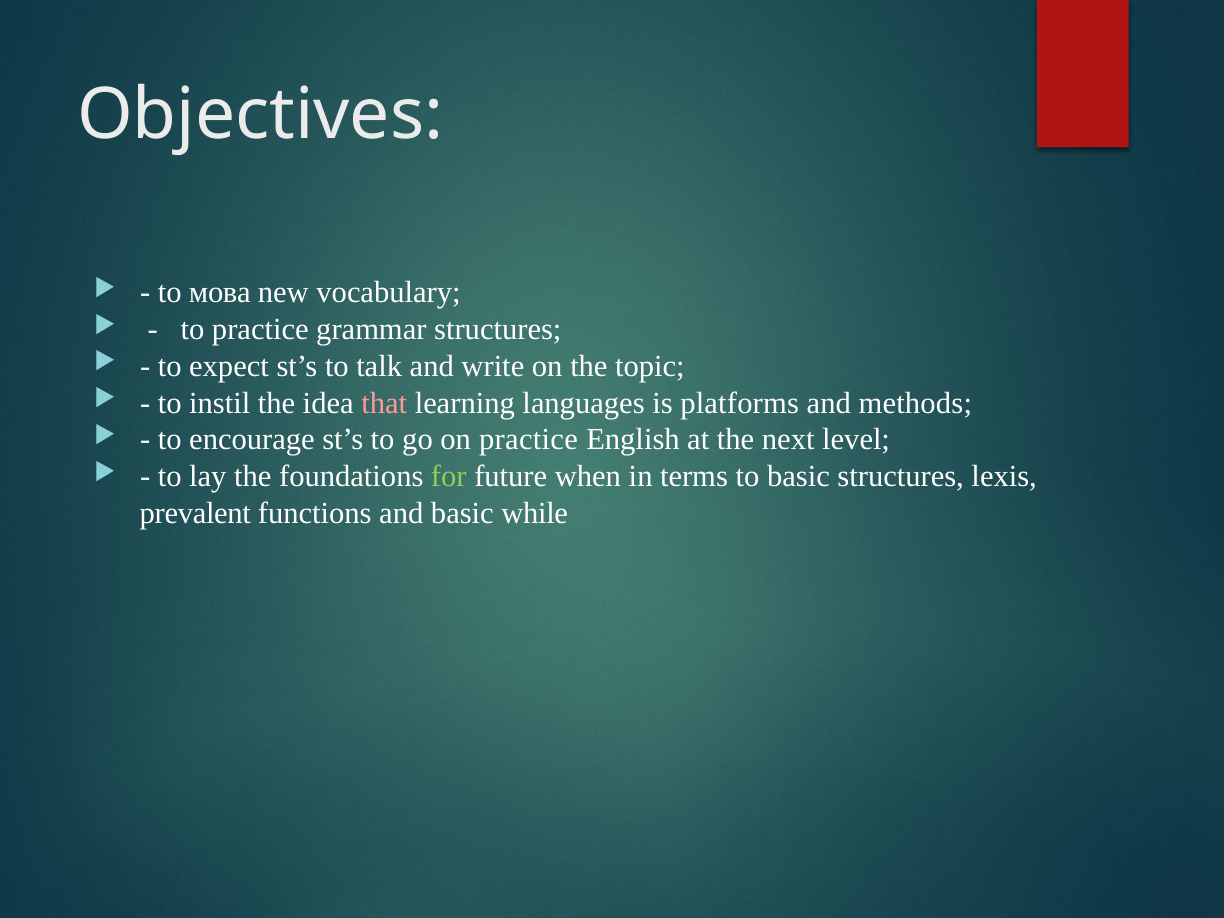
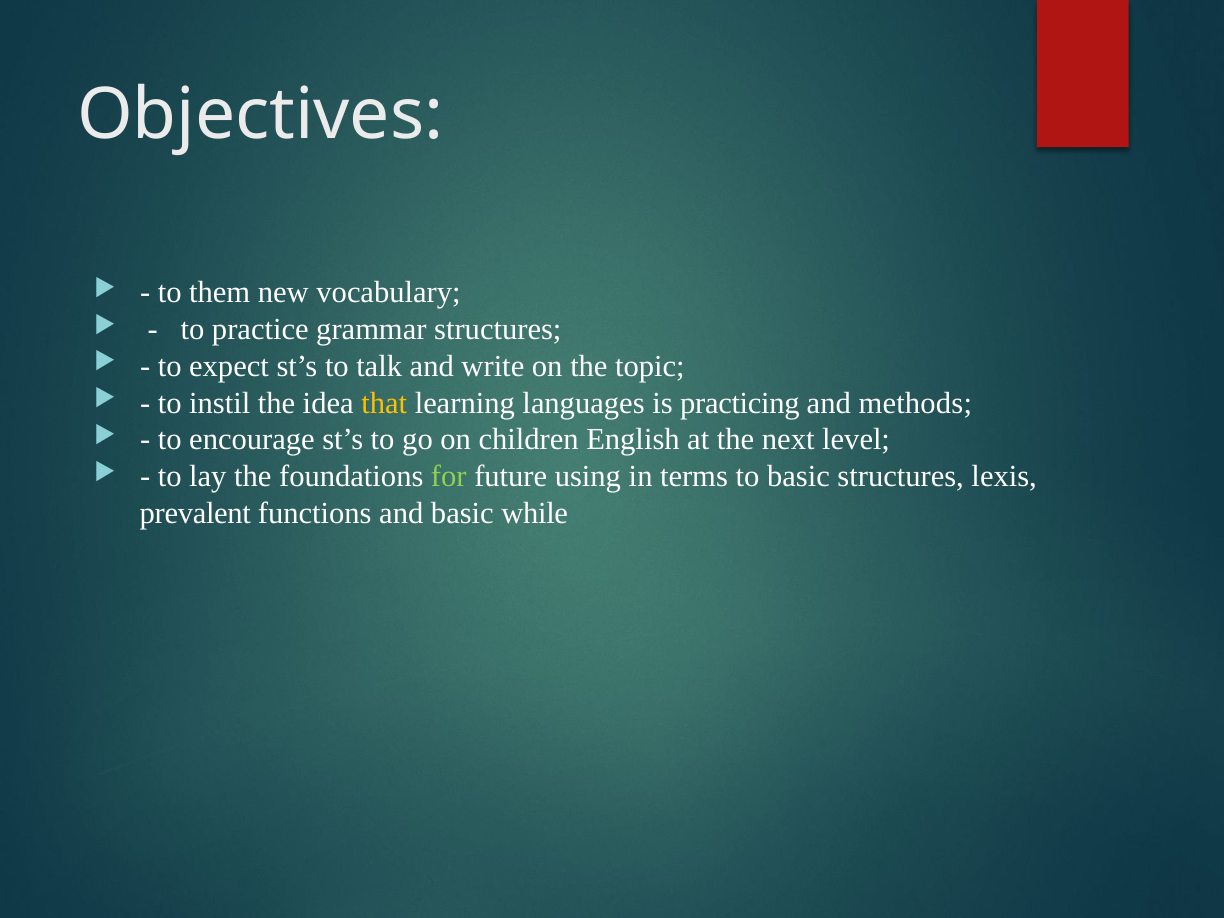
мова: мова -> them
that colour: pink -> yellow
platforms: platforms -> practicing
on practice: practice -> children
when: when -> using
